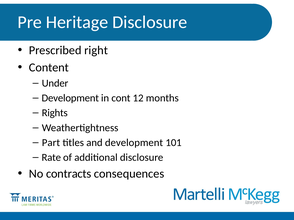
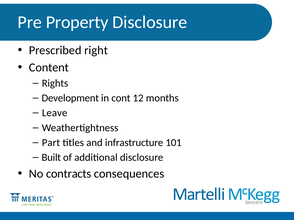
Heritage: Heritage -> Property
Under: Under -> Rights
Rights: Rights -> Leave
and development: development -> infrastructure
Rate: Rate -> Built
